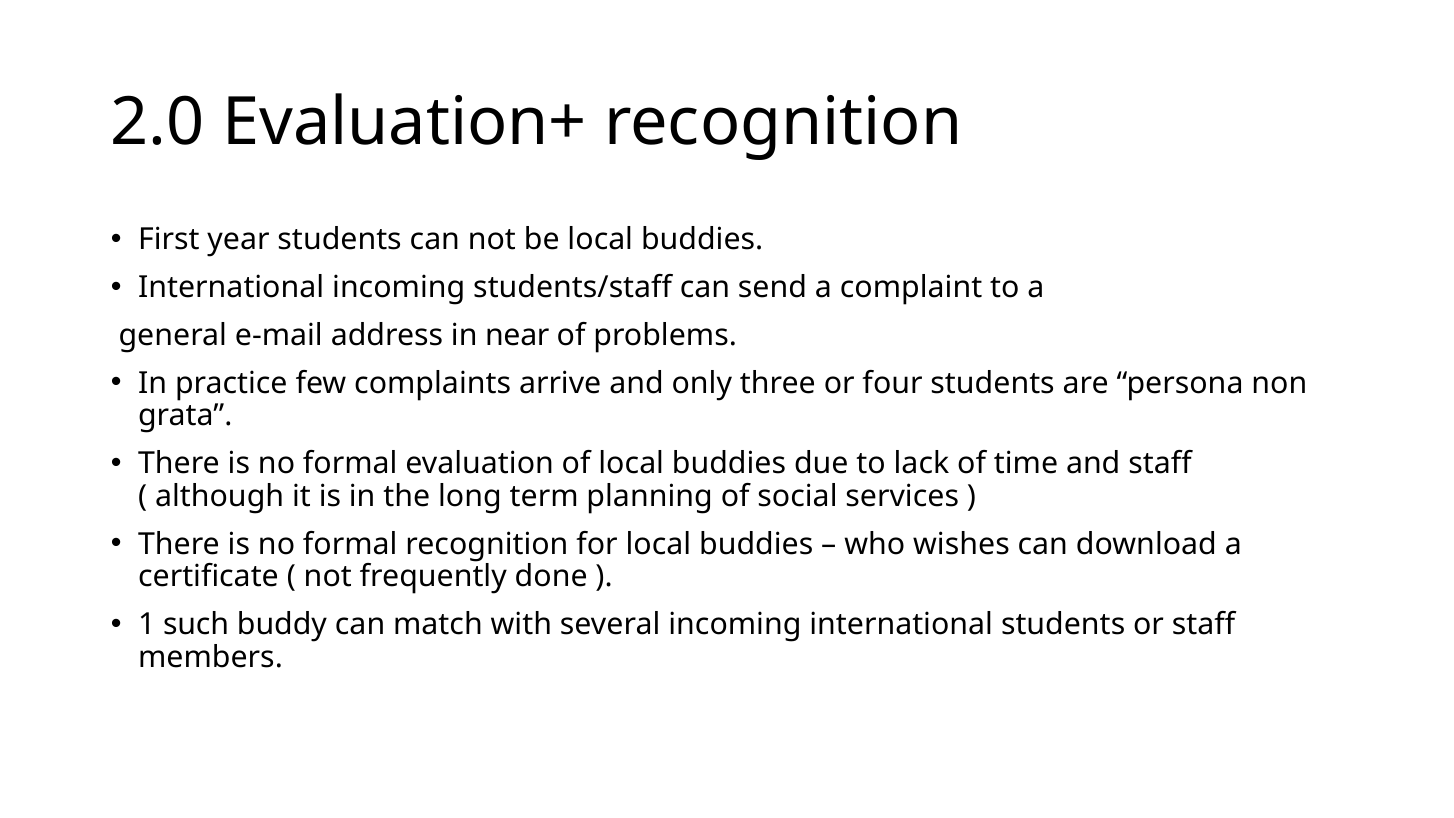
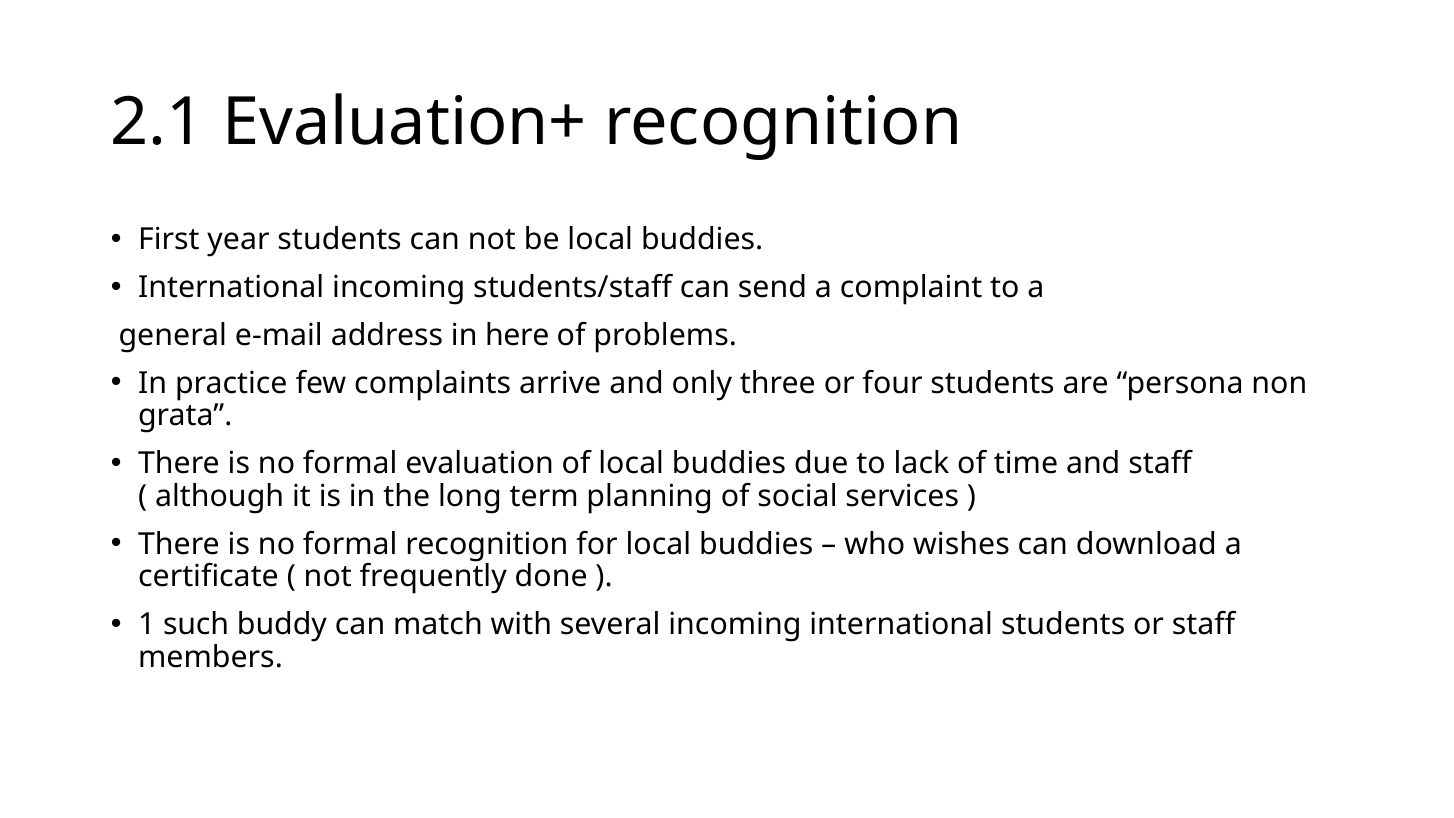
2.0: 2.0 -> 2.1
near: near -> here
